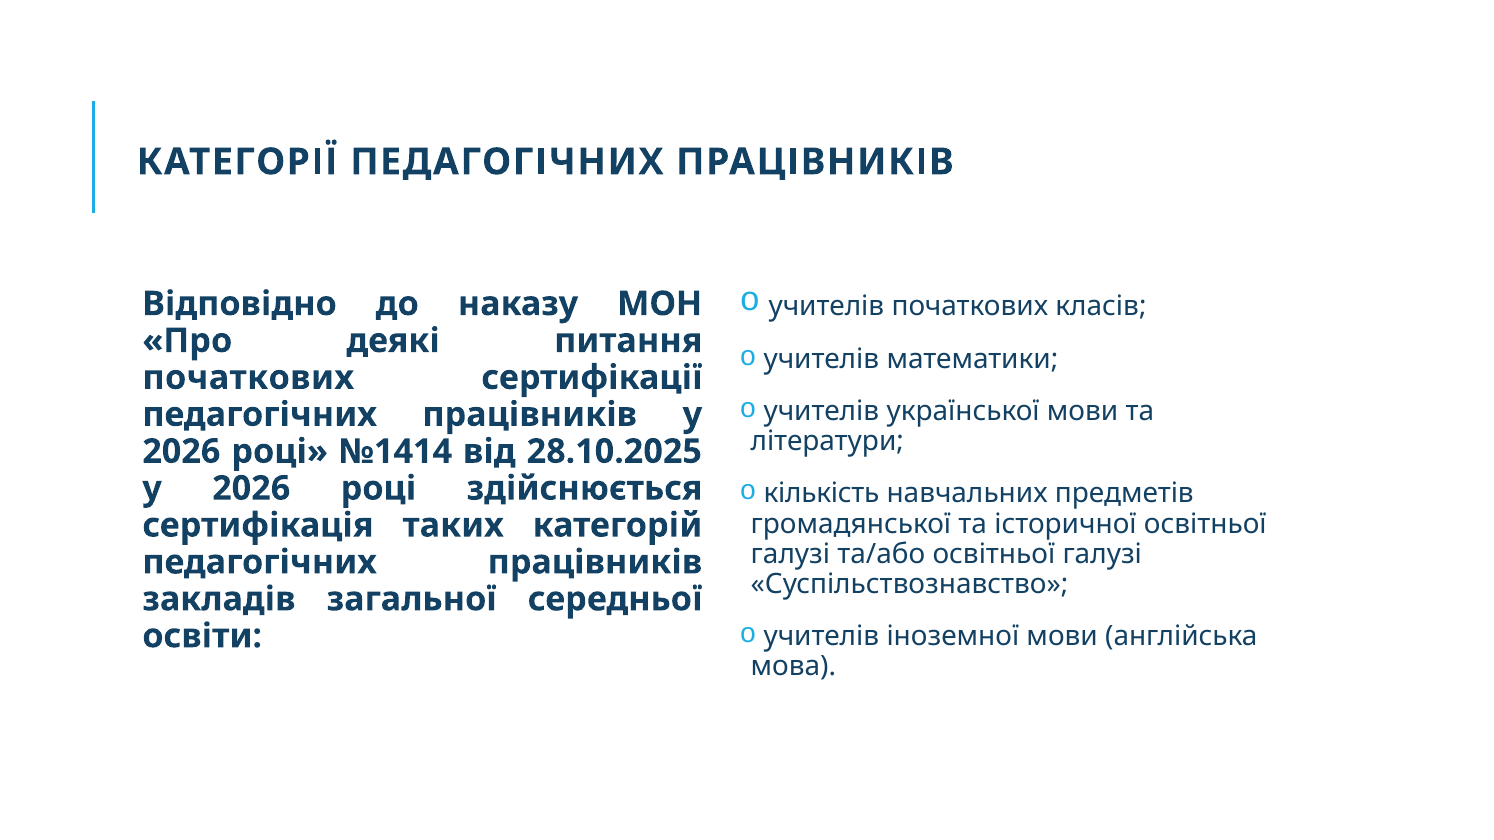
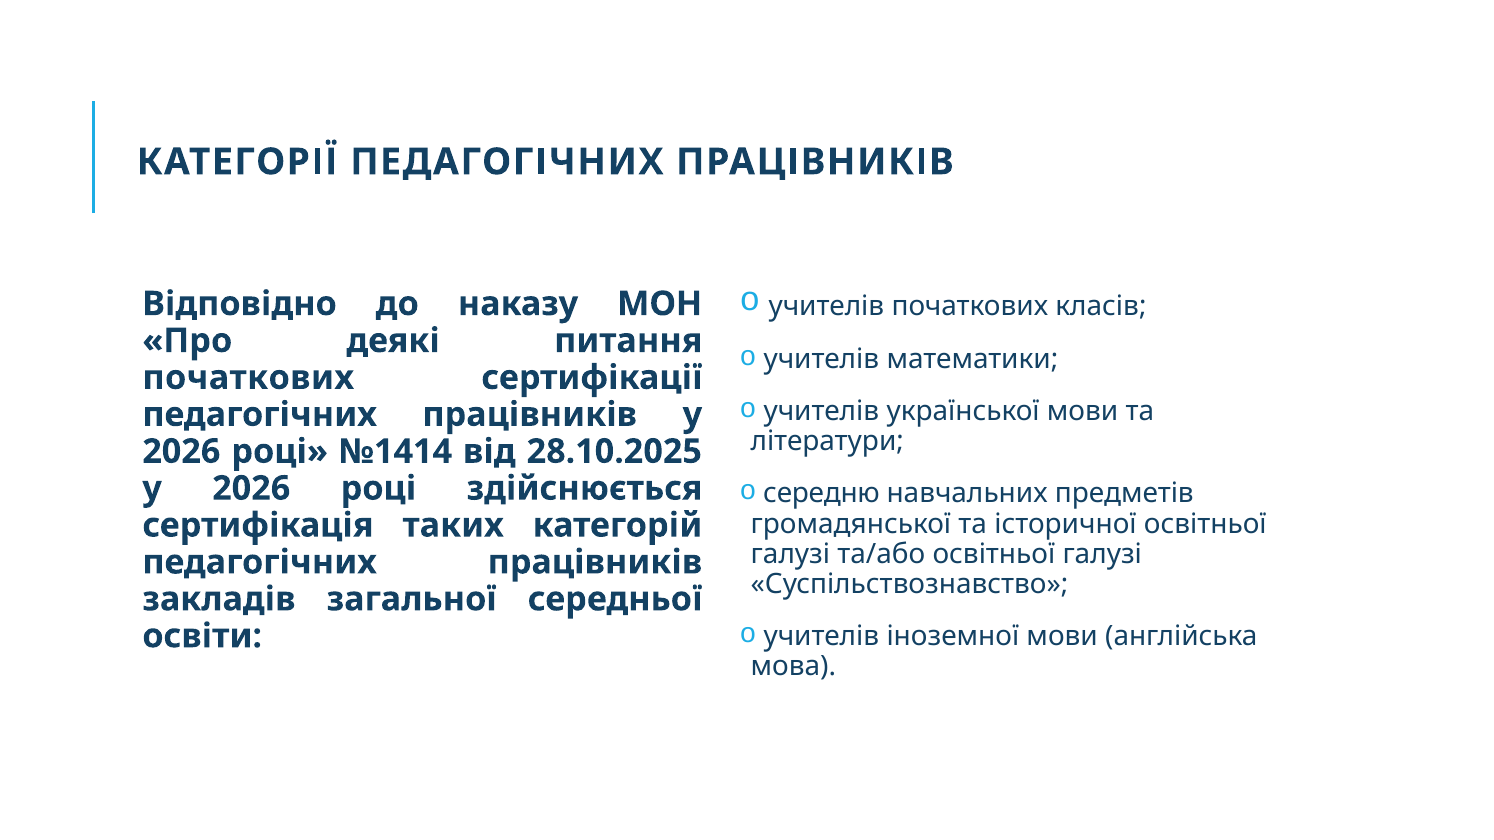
кількість: кількість -> середню
